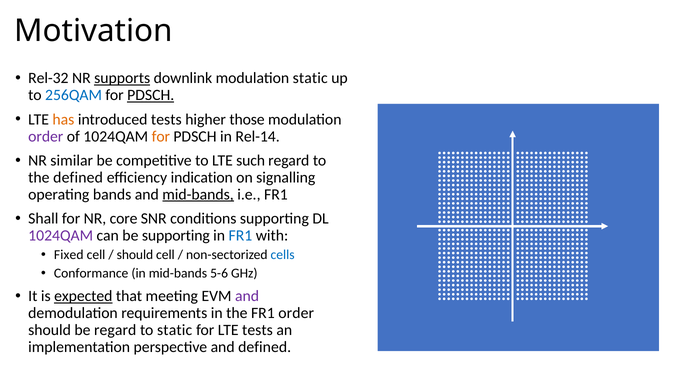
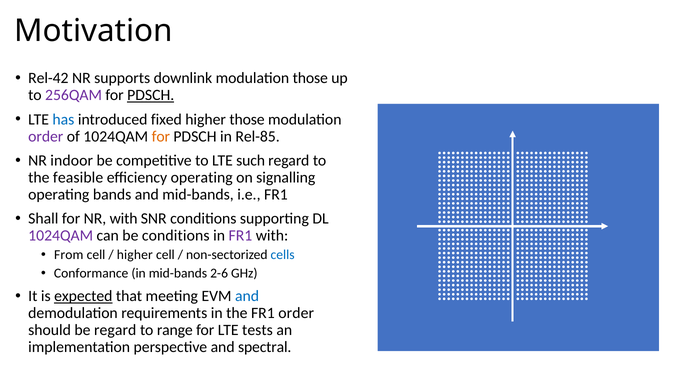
Rel-32: Rel-32 -> Rel-42
supports underline: present -> none
modulation static: static -> those
256QAM colour: blue -> purple
has colour: orange -> blue
introduced tests: tests -> fixed
Rel-14: Rel-14 -> Rel-85
similar: similar -> indoor
the defined: defined -> feasible
efficiency indication: indication -> operating
mid-bands at (198, 194) underline: present -> none
NR core: core -> with
be supporting: supporting -> conditions
FR1 at (240, 235) colour: blue -> purple
Fixed: Fixed -> From
should at (135, 255): should -> higher
5-6: 5-6 -> 2-6
and at (247, 296) colour: purple -> blue
to static: static -> range
and defined: defined -> spectral
